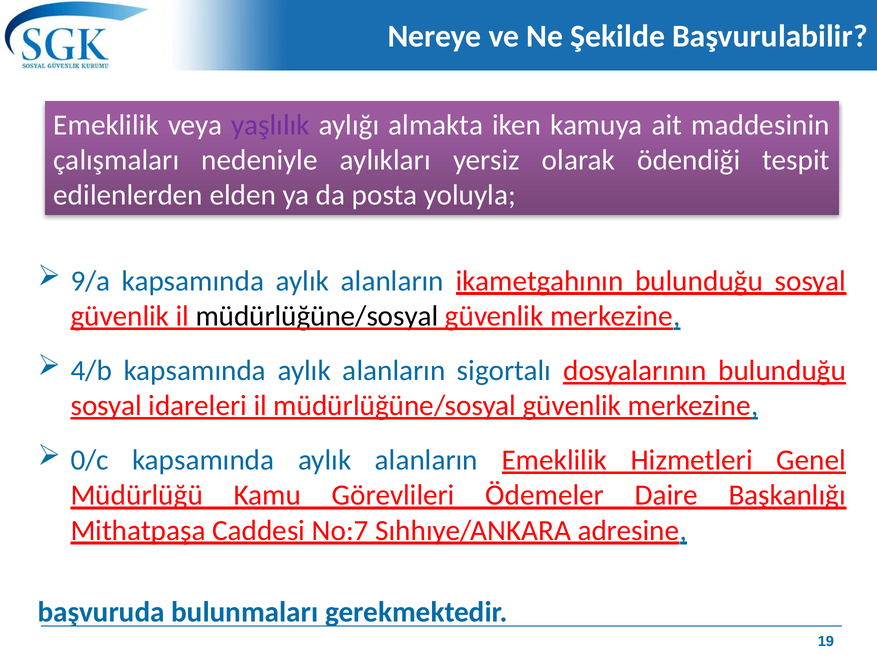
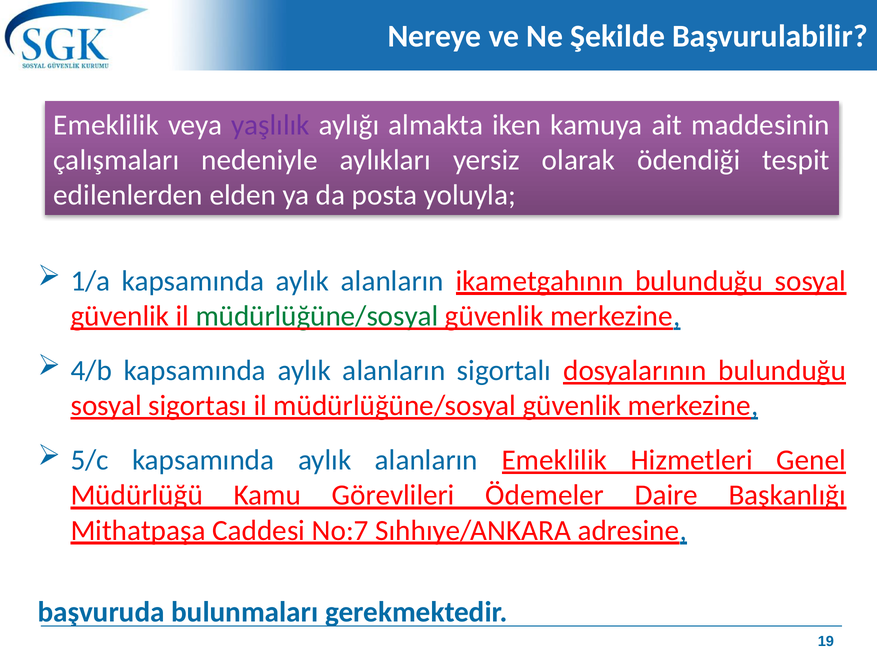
9/a: 9/a -> 1/a
müdürlüğüne/sosyal at (317, 316) colour: black -> green
idareleri: idareleri -> sigortası
0/c: 0/c -> 5/c
